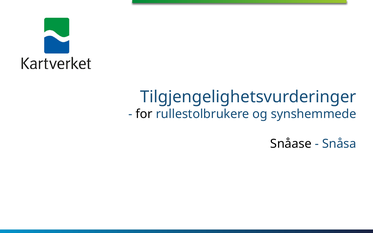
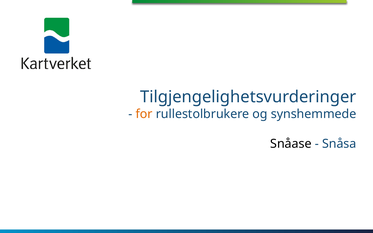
for colour: black -> orange
